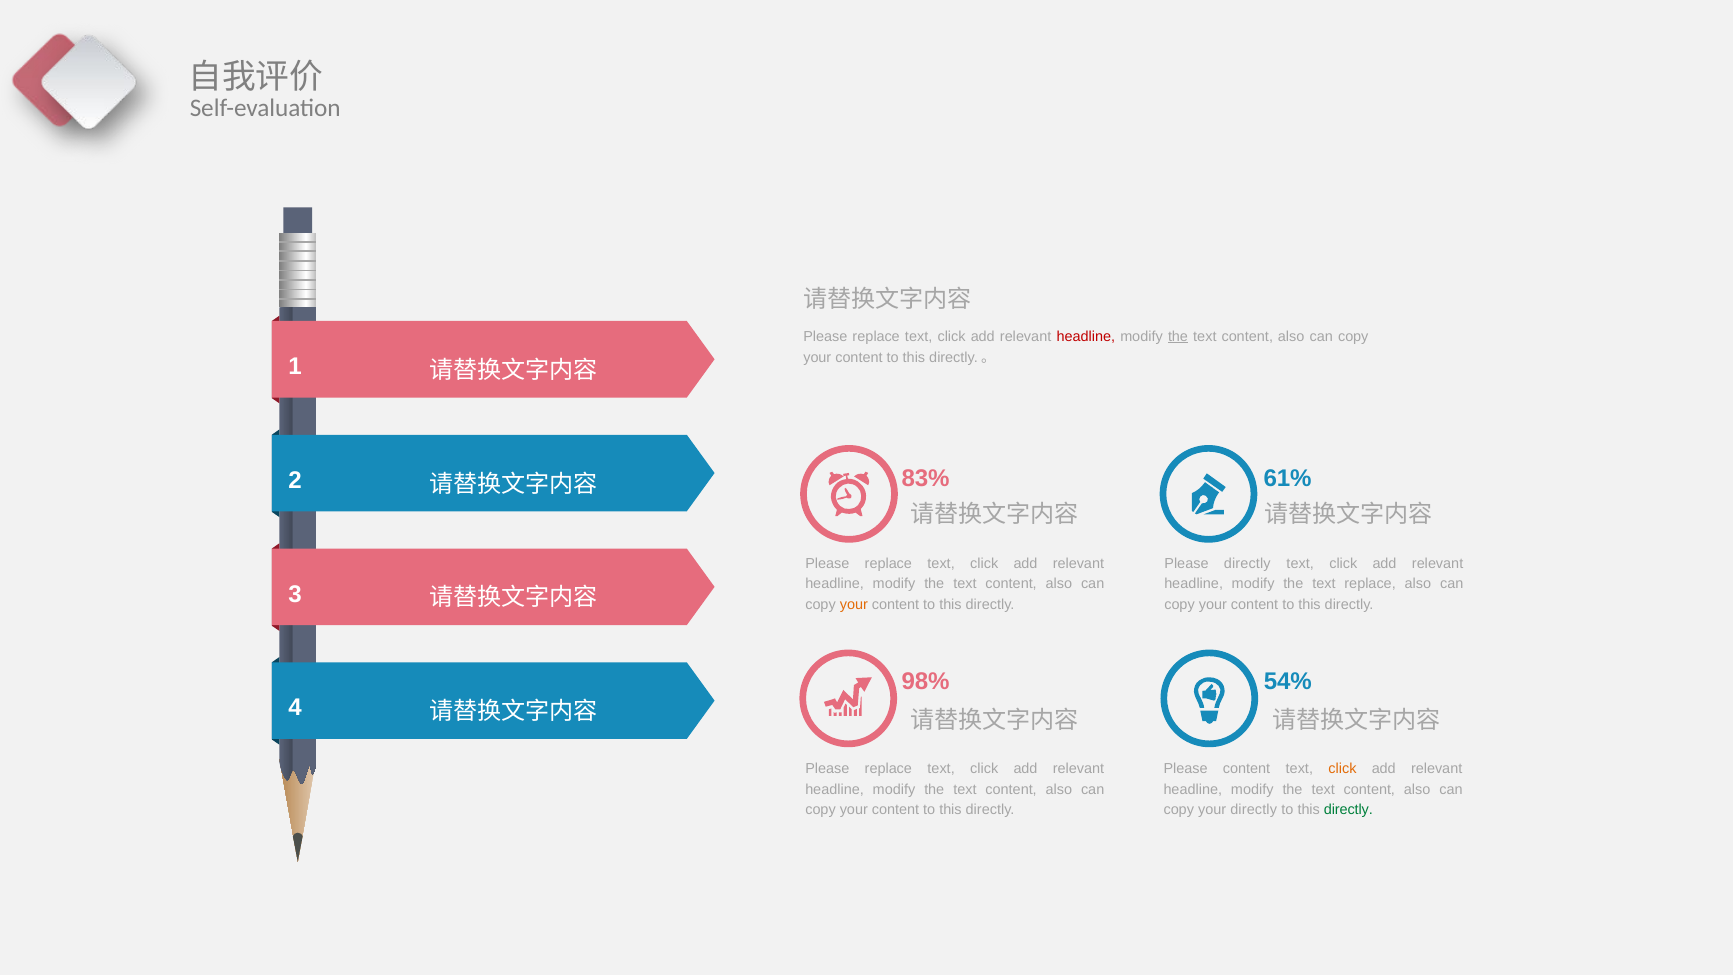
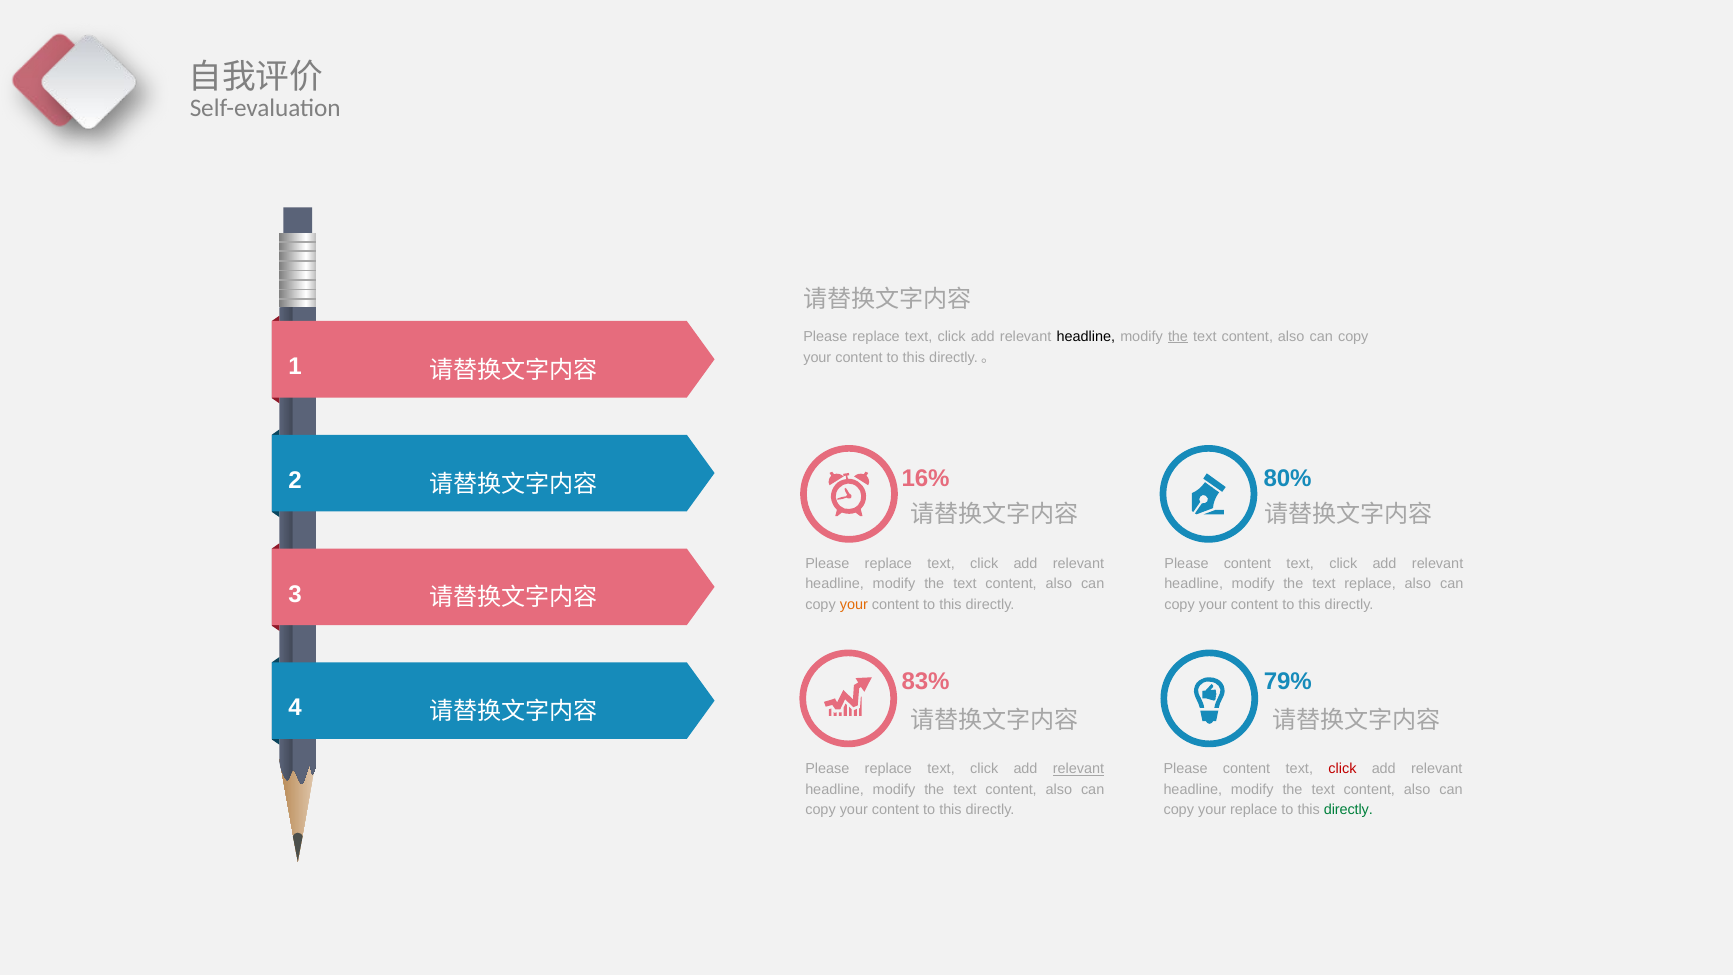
headline at (1086, 337) colour: red -> black
83%: 83% -> 16%
61%: 61% -> 80%
directly at (1247, 563): directly -> content
98%: 98% -> 83%
54%: 54% -> 79%
relevant at (1079, 769) underline: none -> present
click at (1343, 769) colour: orange -> red
your directly: directly -> replace
